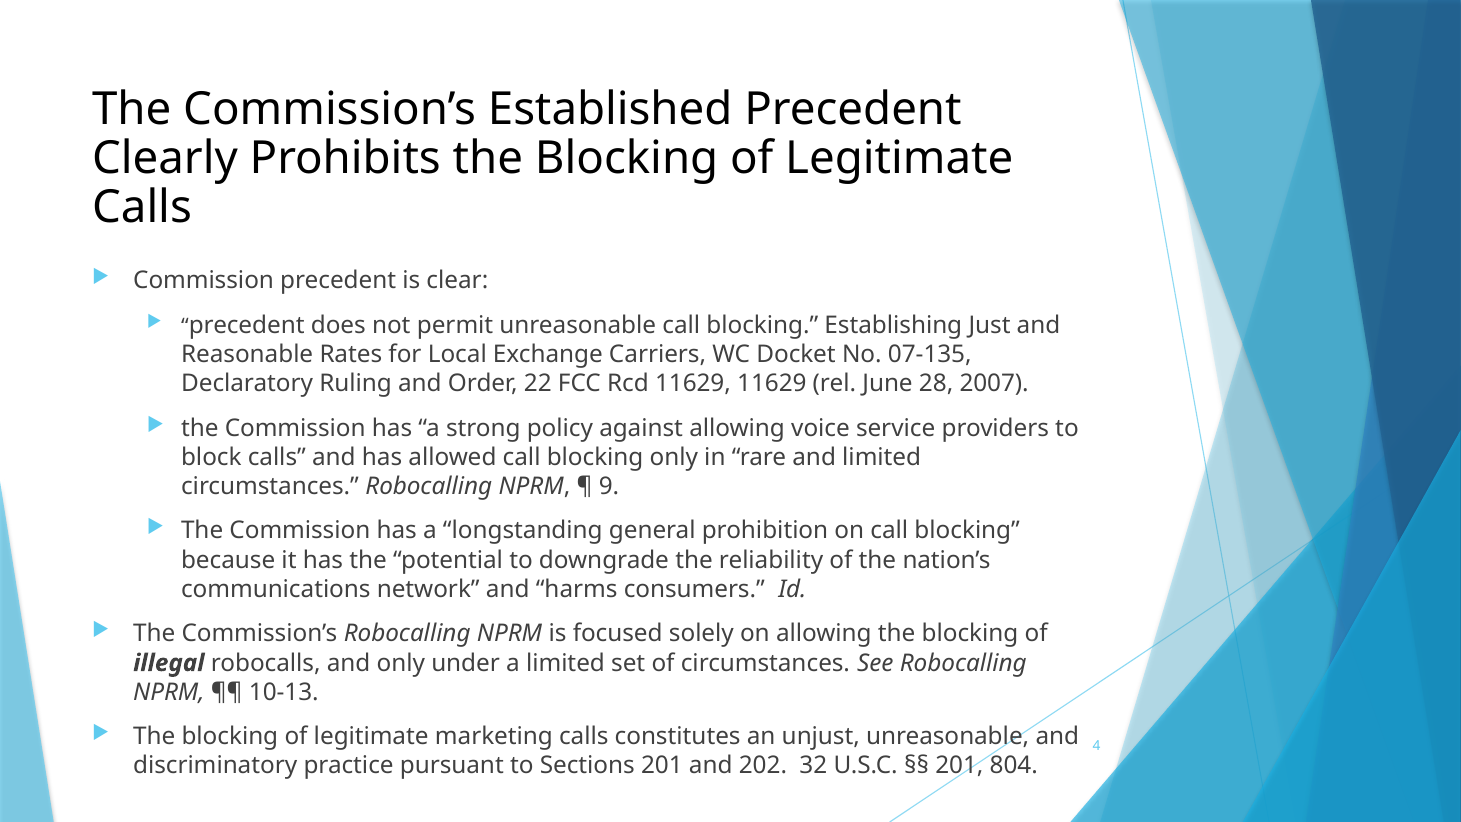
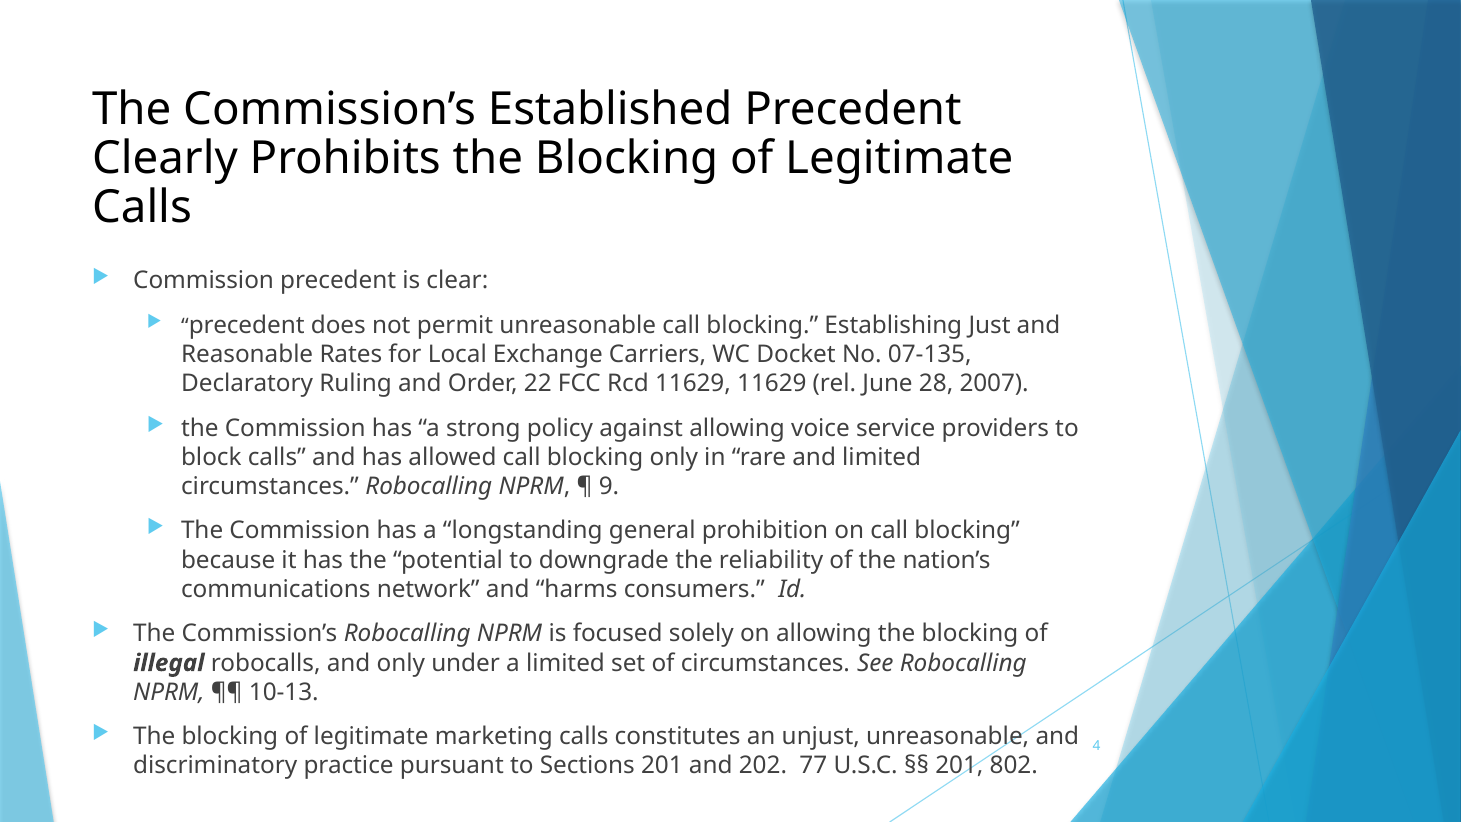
32: 32 -> 77
804: 804 -> 802
